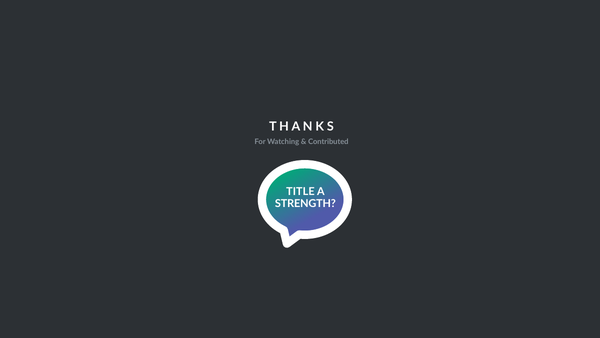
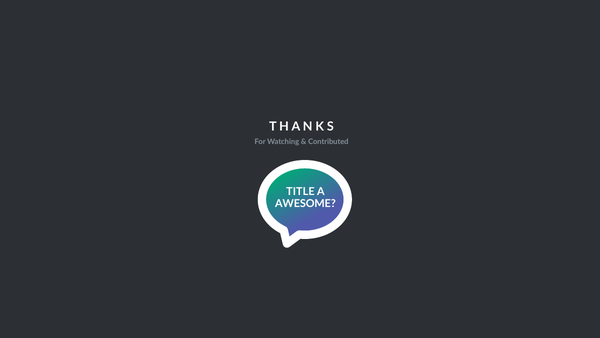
STRENGTH: STRENGTH -> AWESOME
